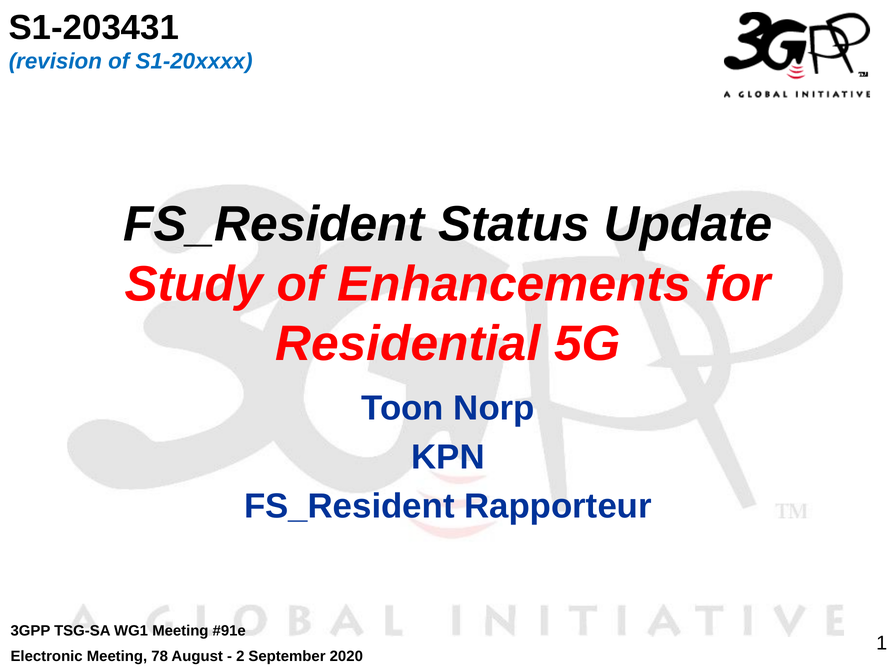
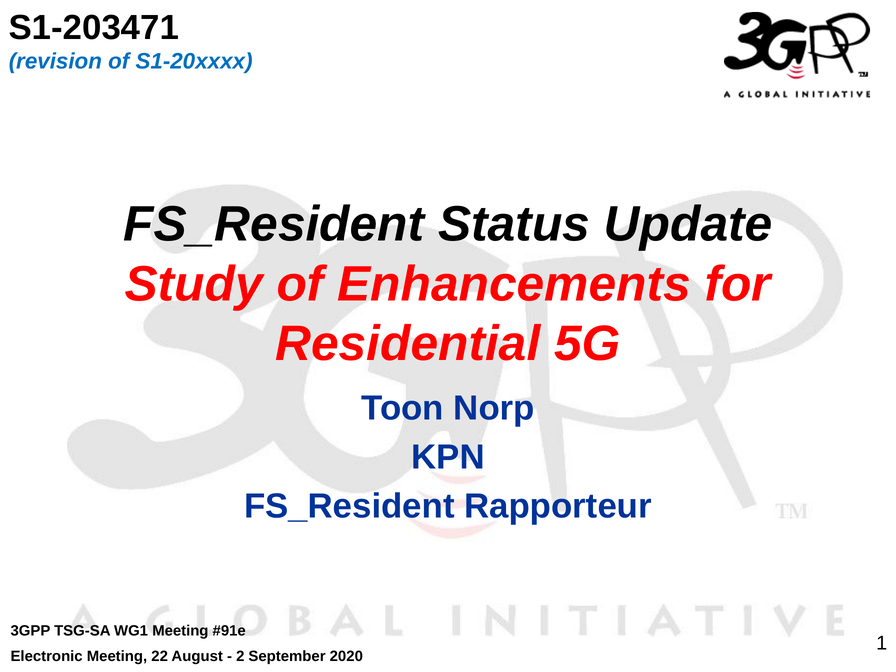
S1-203431: S1-203431 -> S1-203471
78: 78 -> 22
